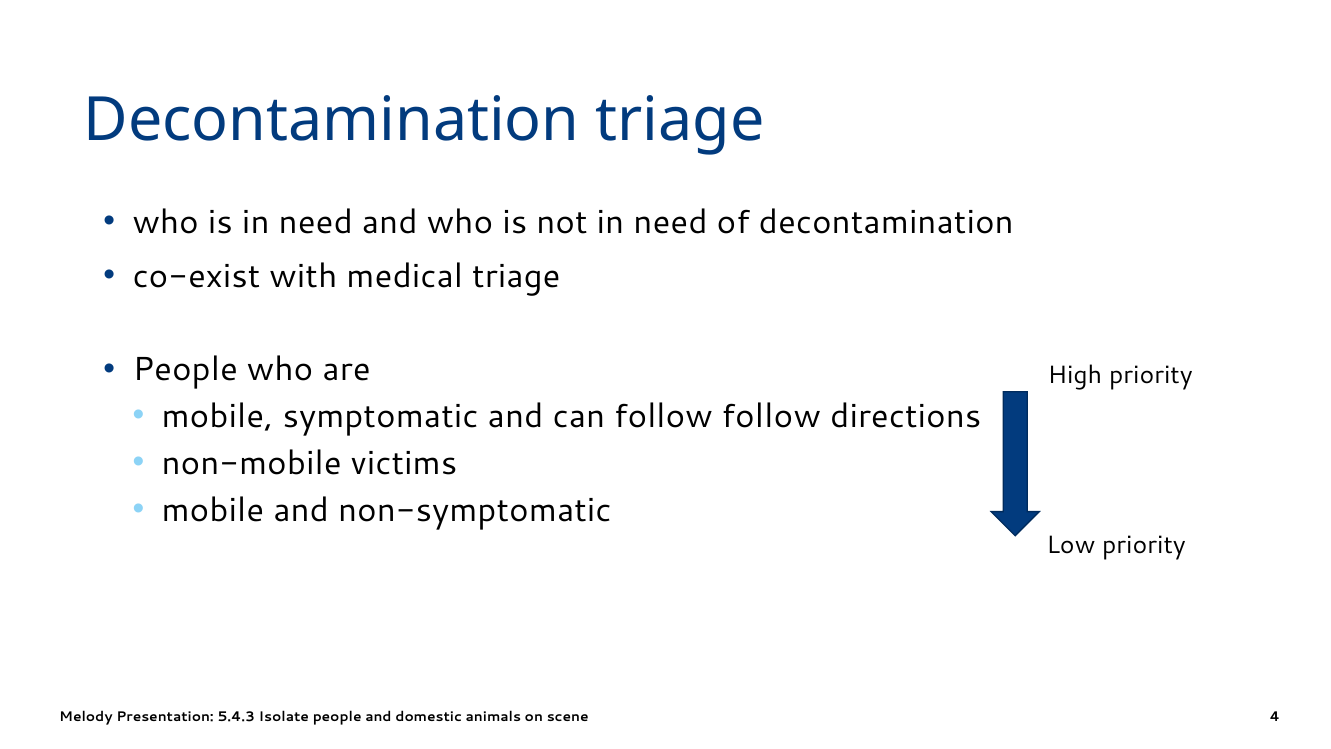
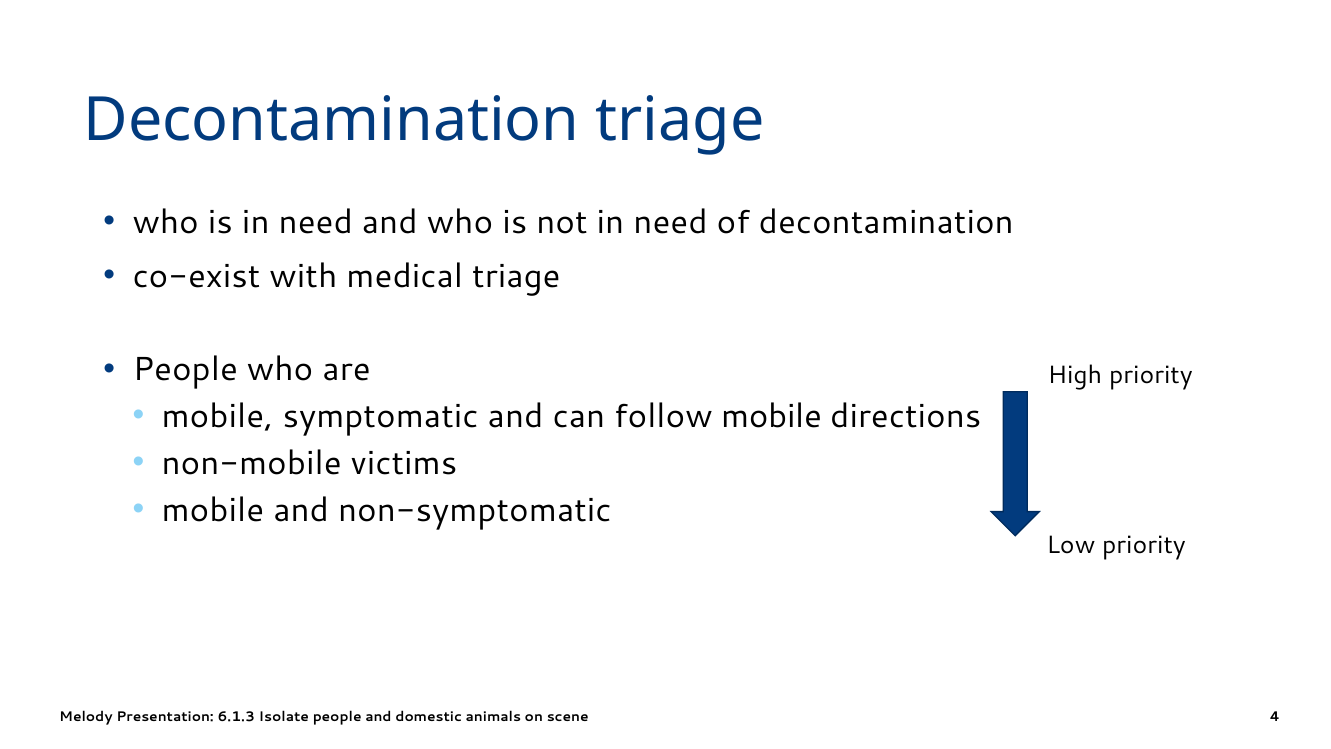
follow follow: follow -> mobile
5.4.3: 5.4.3 -> 6.1.3
